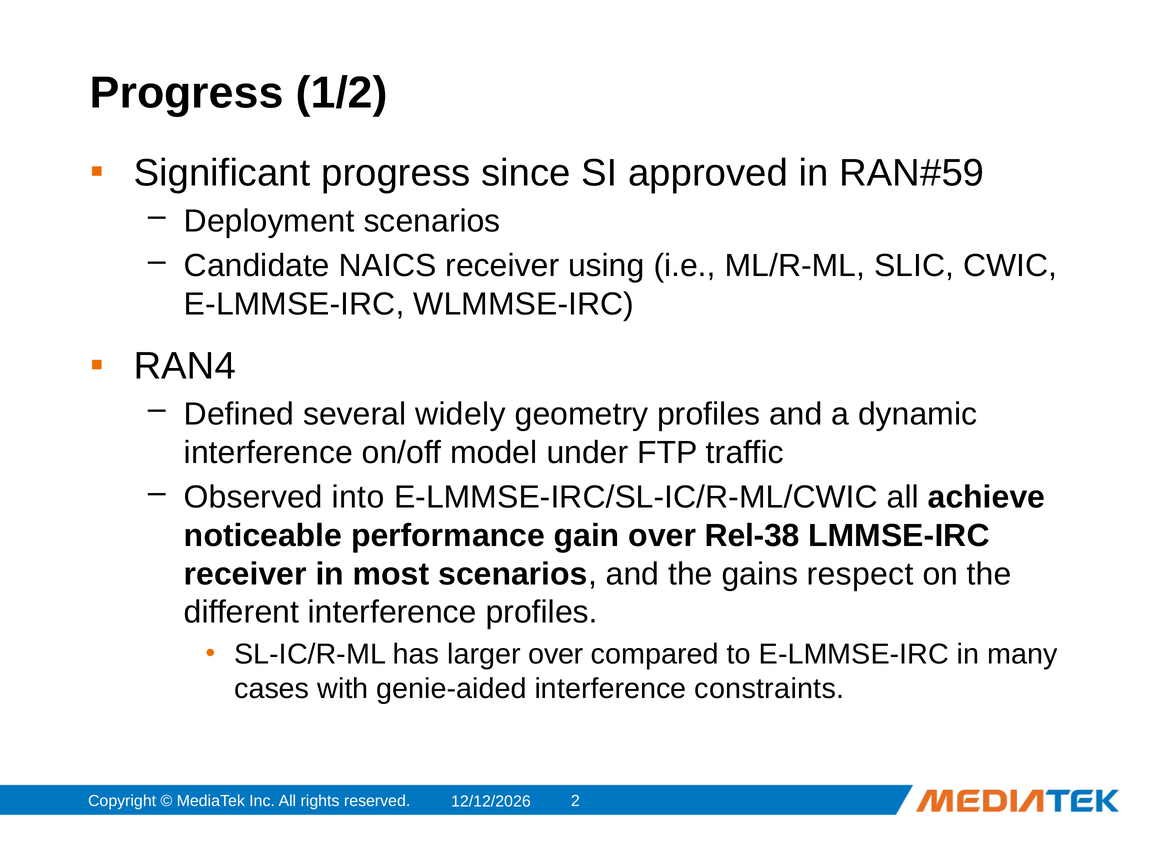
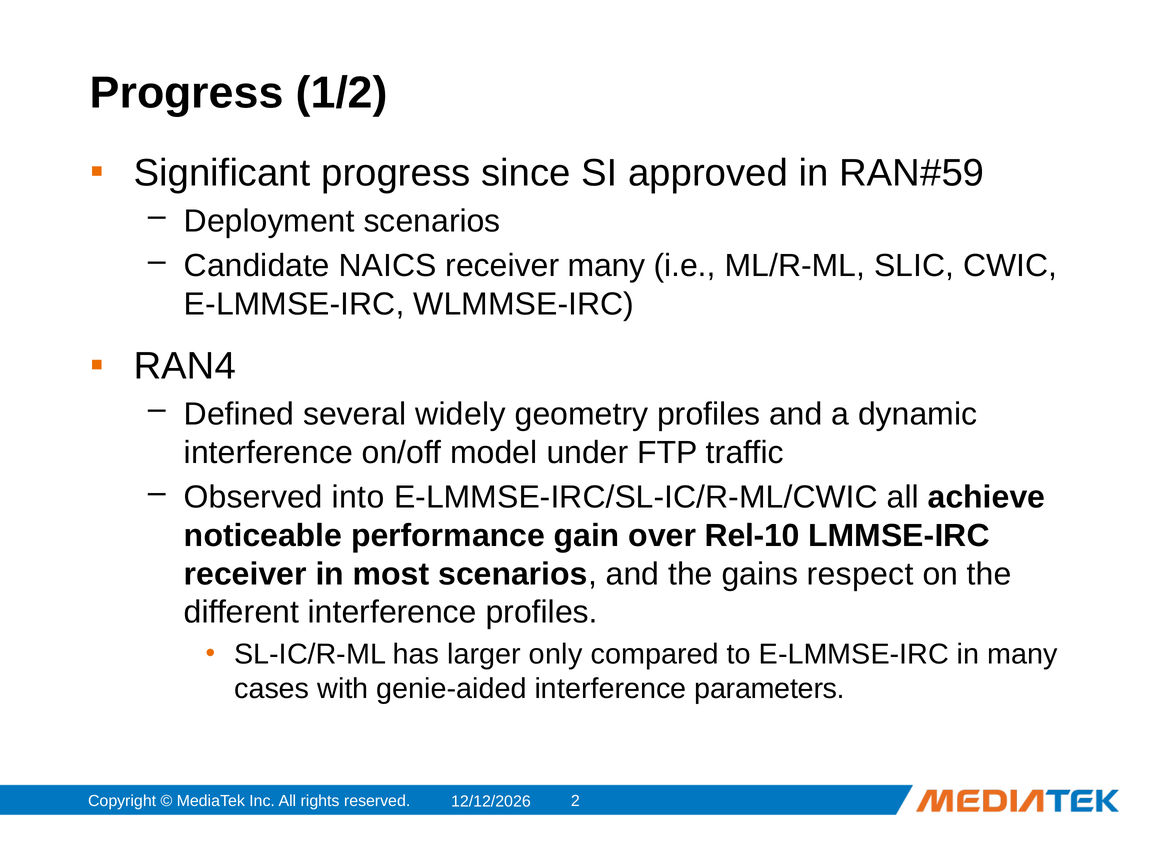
receiver using: using -> many
Rel-38: Rel-38 -> Rel-10
larger over: over -> only
constraints: constraints -> parameters
